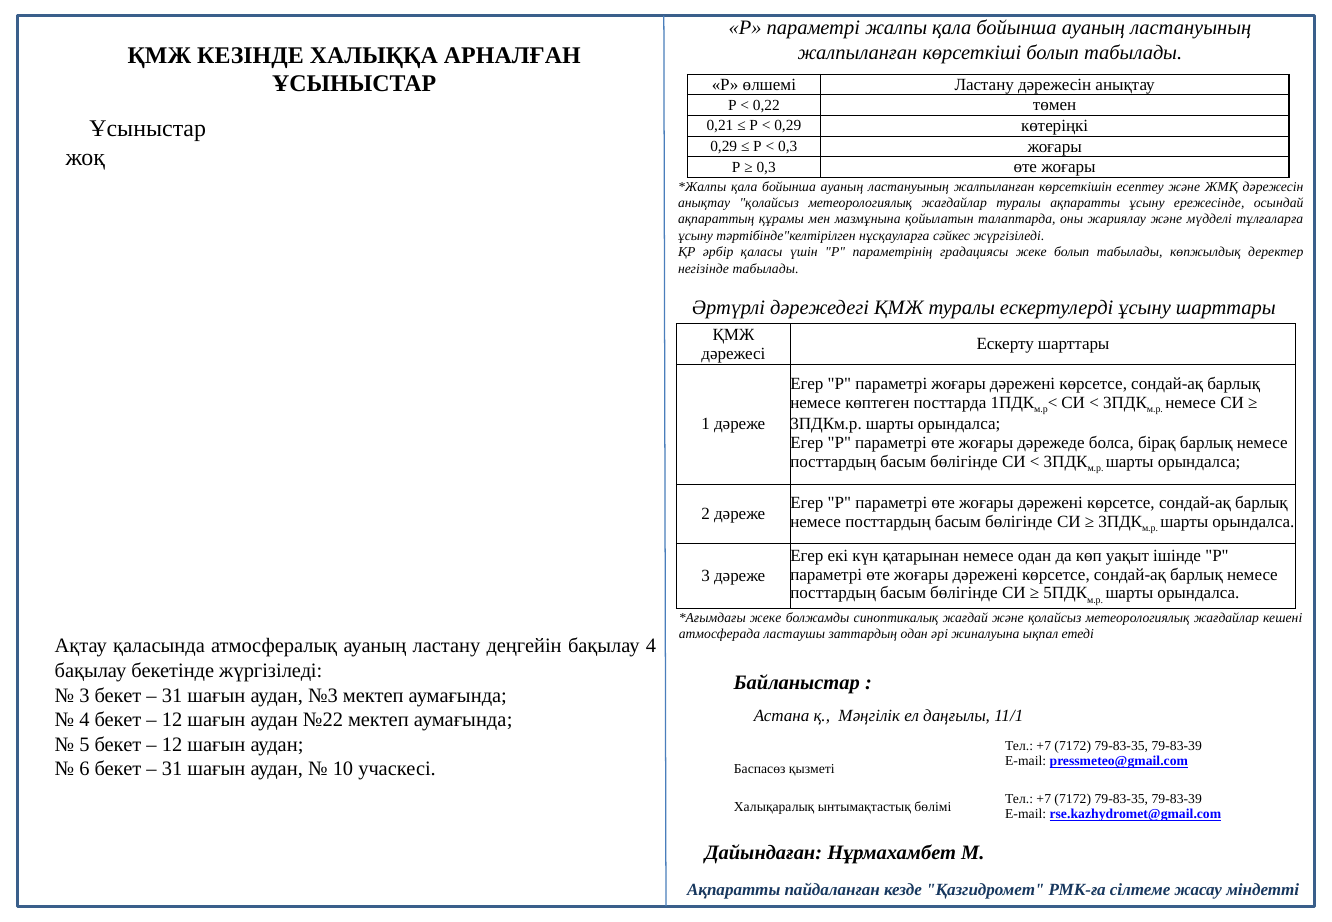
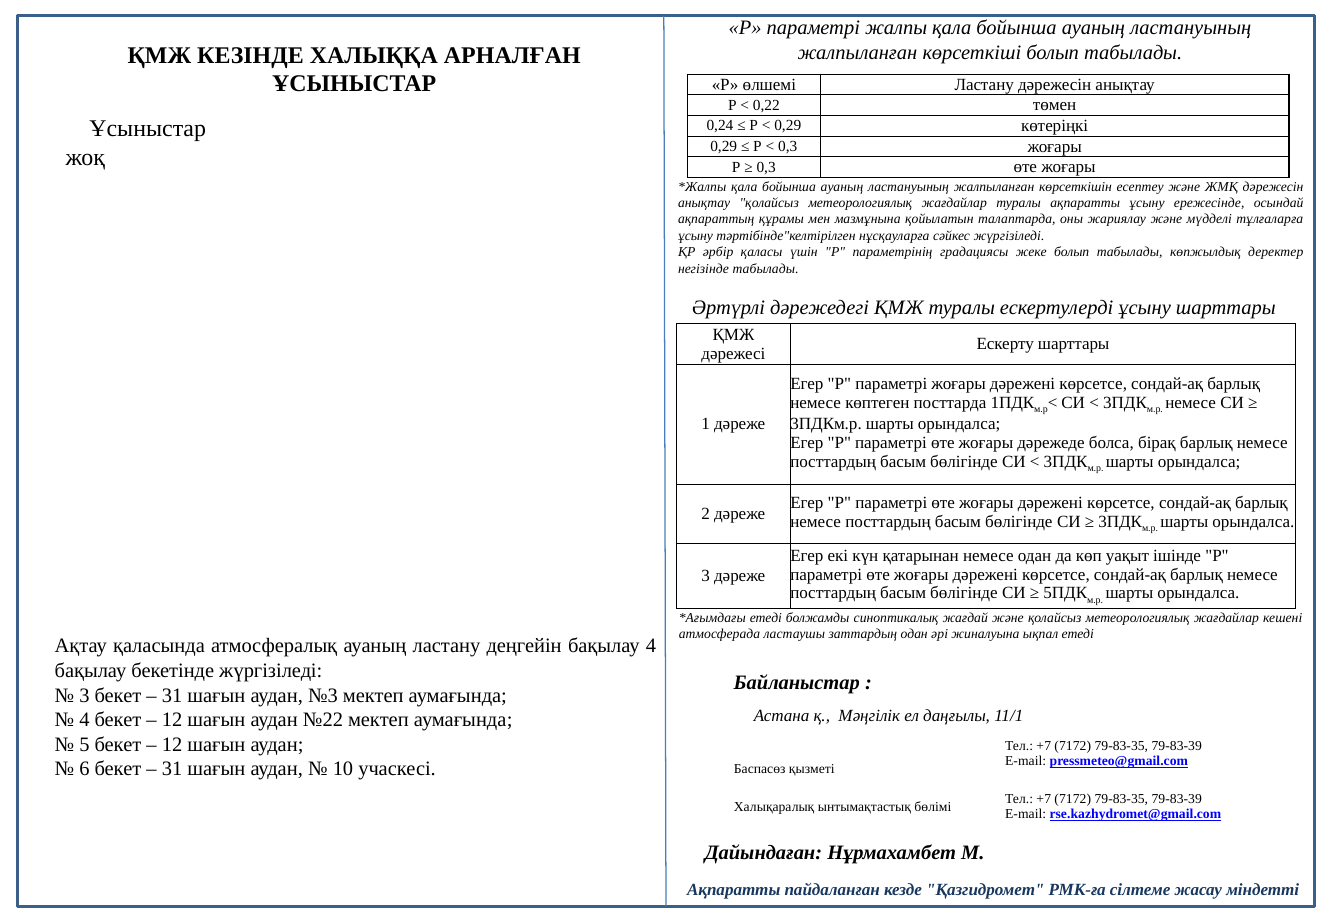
0,21: 0,21 -> 0,24
жеке at (766, 618): жеке -> етеді
